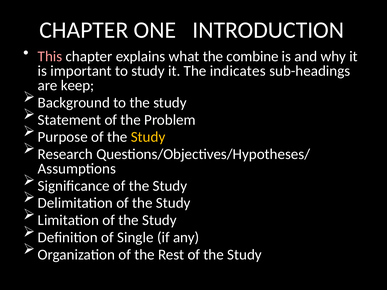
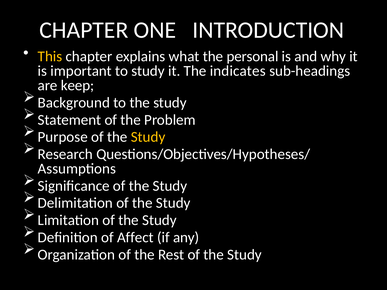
This colour: pink -> yellow
combine: combine -> personal
Single: Single -> Affect
